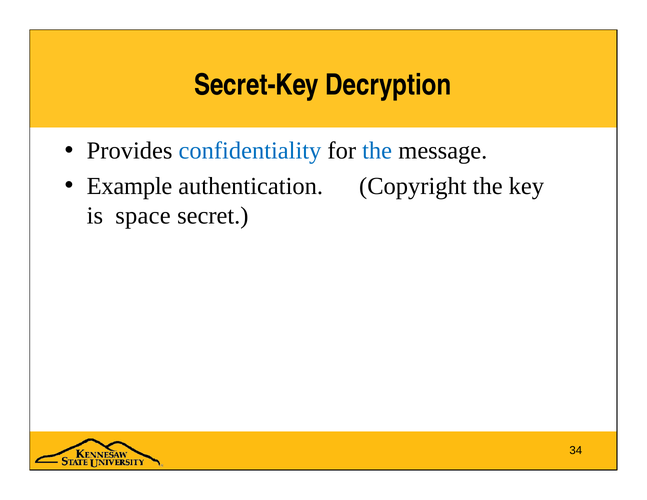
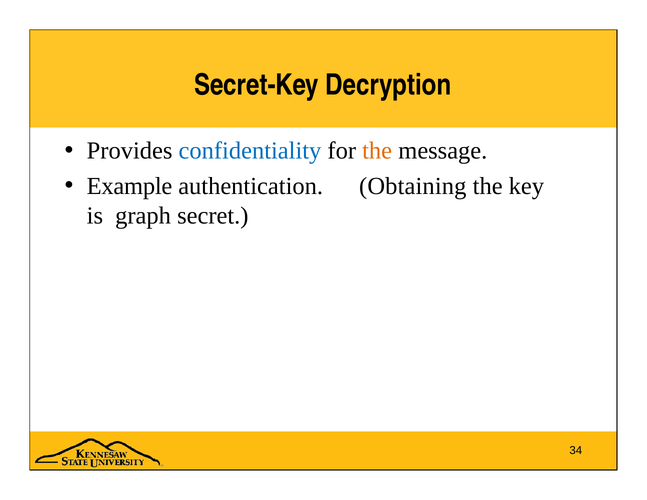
the at (377, 151) colour: blue -> orange
Copyright: Copyright -> Obtaining
space: space -> graph
